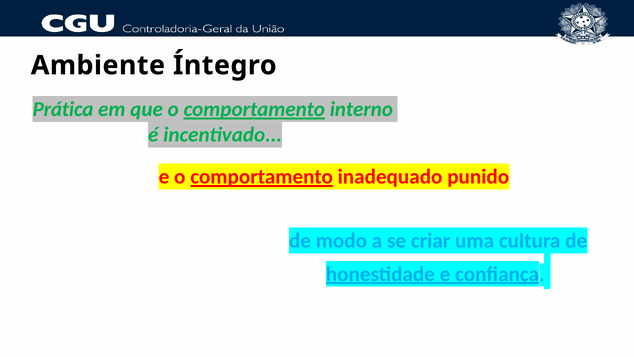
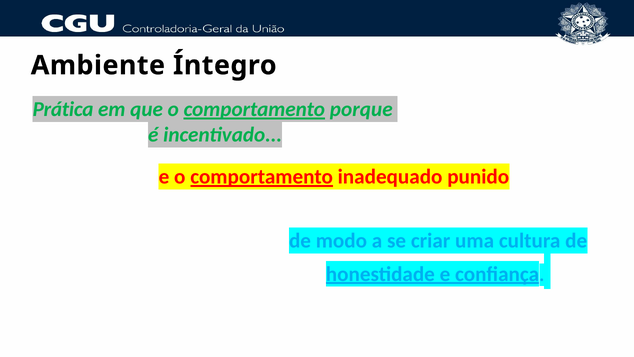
interno: interno -> porque
